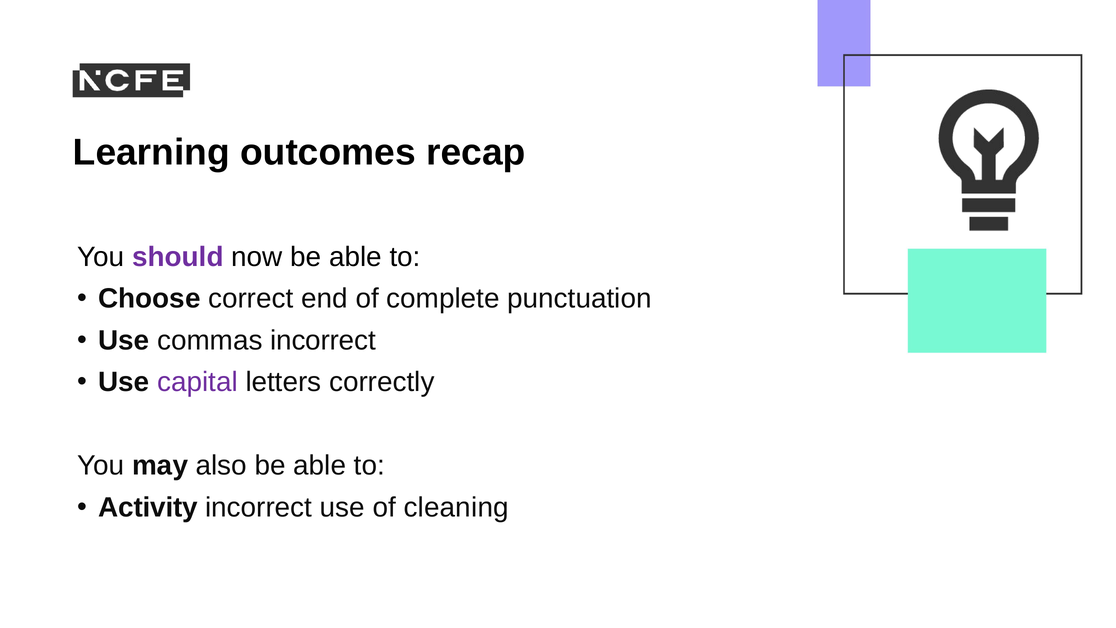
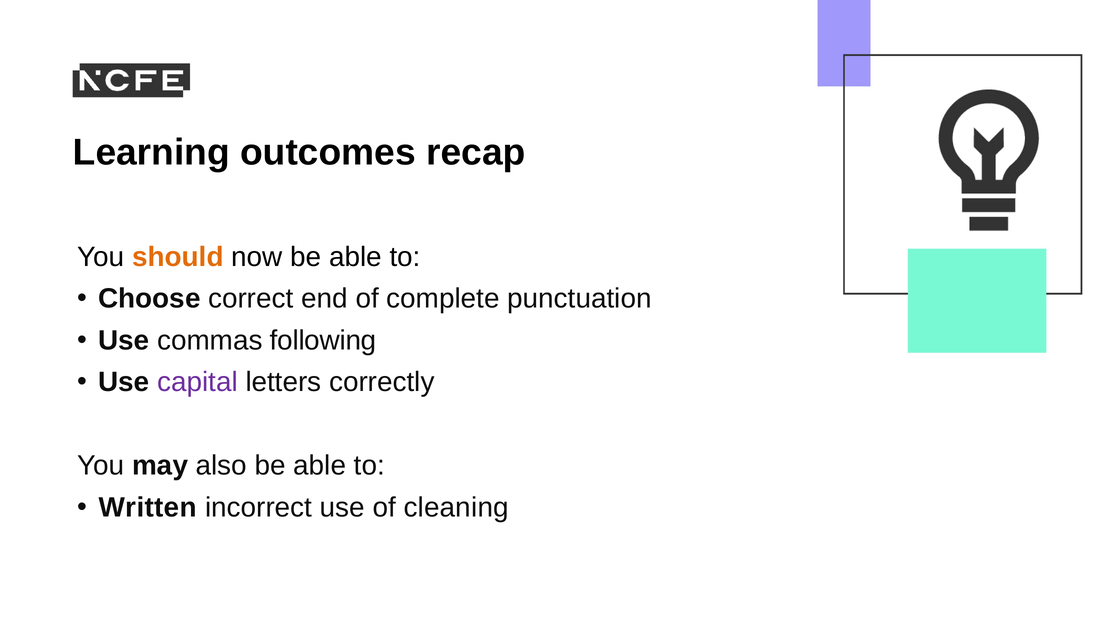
should colour: purple -> orange
commas incorrect: incorrect -> following
Activity: Activity -> Written
